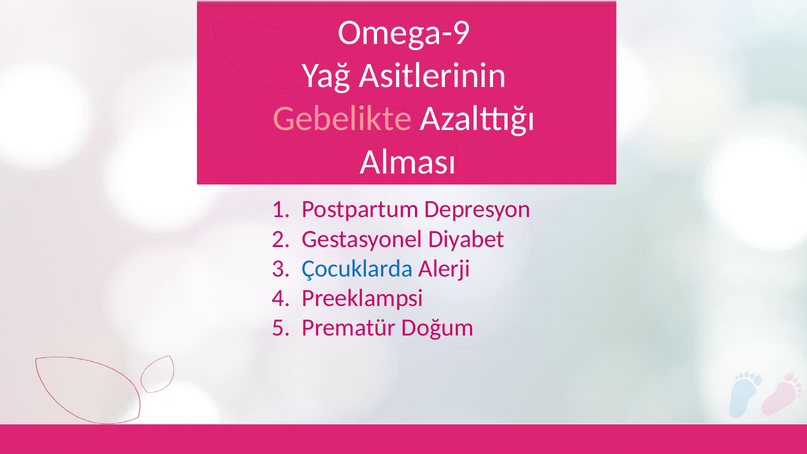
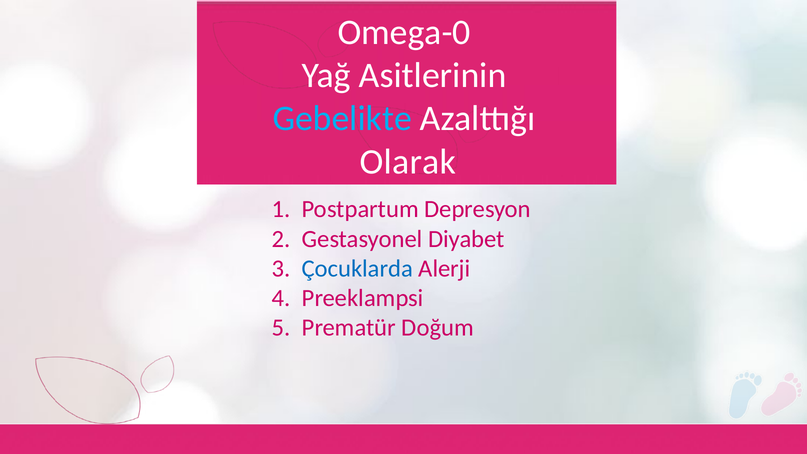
Omega-9: Omega-9 -> Omega-0
Gebelikte colour: pink -> light blue
Alması: Alması -> Olarak
